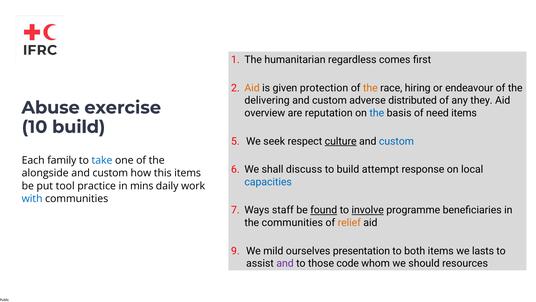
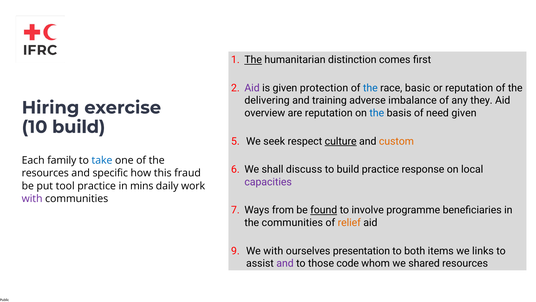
The at (253, 60) underline: none -> present
regardless: regardless -> distinction
Aid at (252, 88) colour: orange -> purple
the at (370, 88) colour: orange -> blue
hiring: hiring -> basic
or endeavour: endeavour -> reputation
custom at (329, 100): custom -> training
distributed: distributed -> imbalance
Abuse: Abuse -> Hiring
need items: items -> given
custom at (396, 141) colour: blue -> orange
build attempt: attempt -> practice
alongside at (45, 173): alongside -> resources
custom at (110, 173): custom -> specific
this items: items -> fraud
capacities colour: blue -> purple
with at (32, 198) colour: blue -> purple
staff: staff -> from
involve underline: present -> none
We mild: mild -> with
lasts: lasts -> links
should: should -> shared
